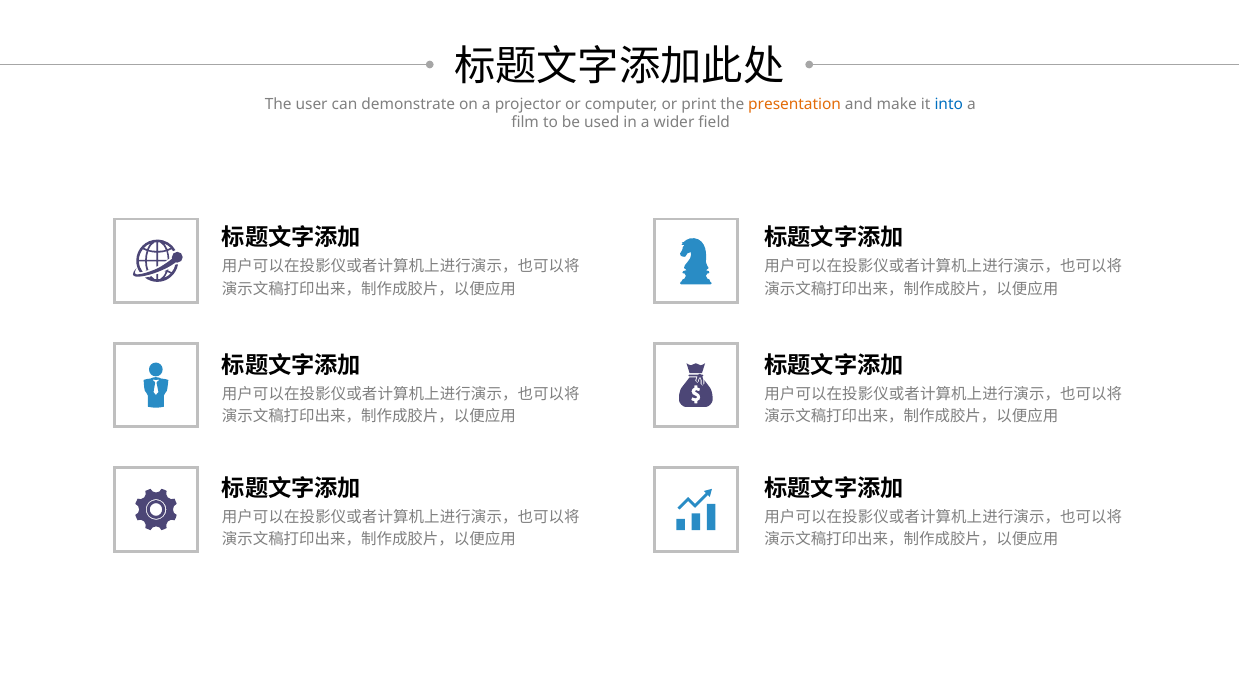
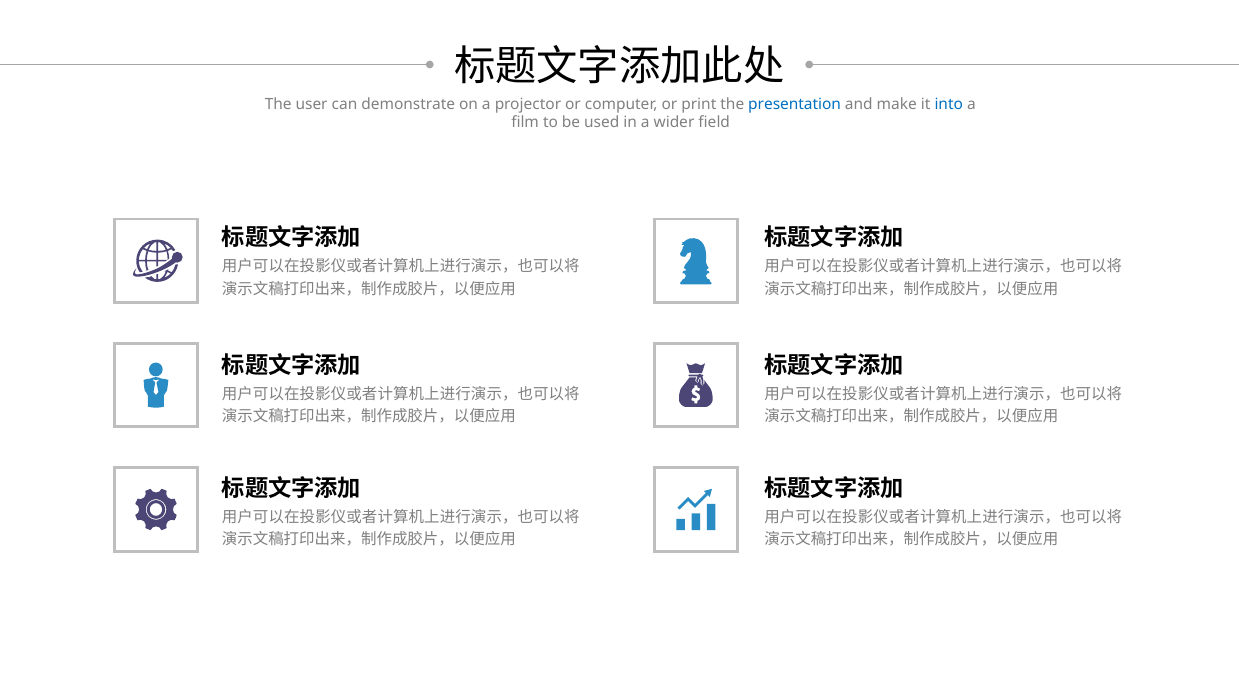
presentation colour: orange -> blue
